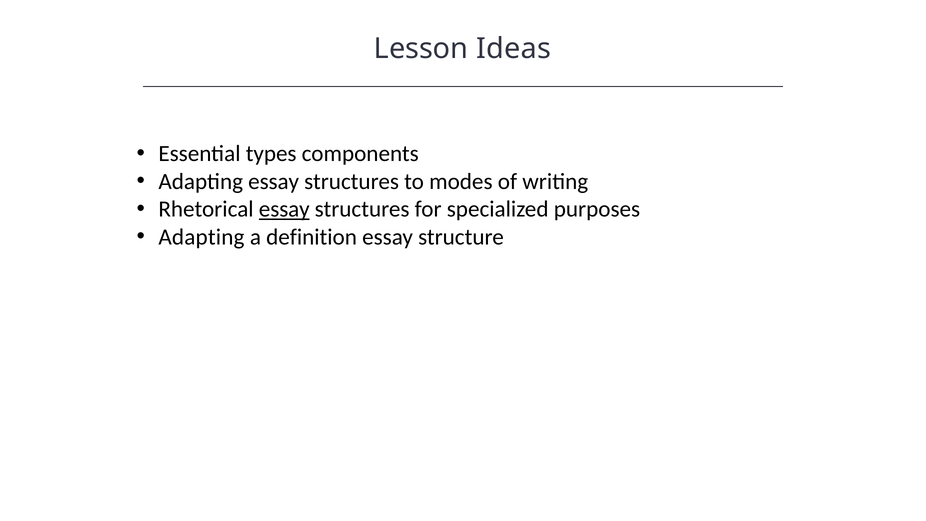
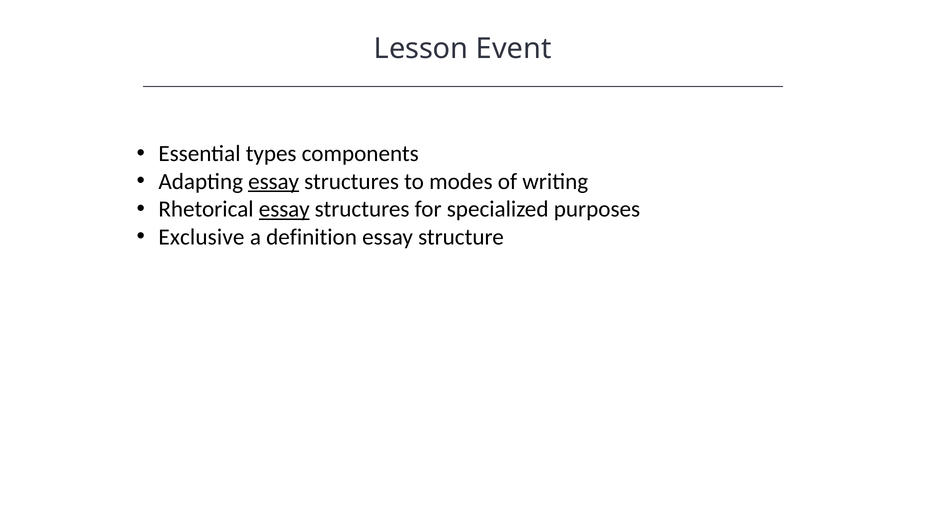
Ideas: Ideas -> Event
essay at (274, 181) underline: none -> present
Adapting at (201, 237): Adapting -> Exclusive
